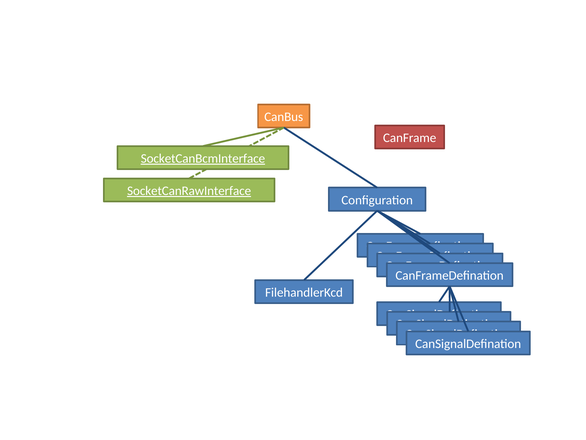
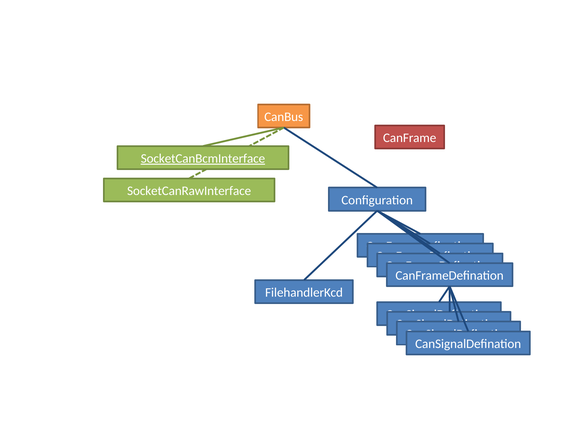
SocketCanRawInterface underline: present -> none
